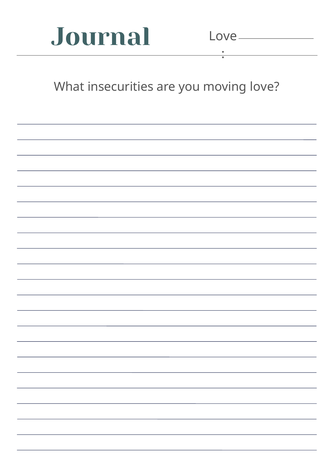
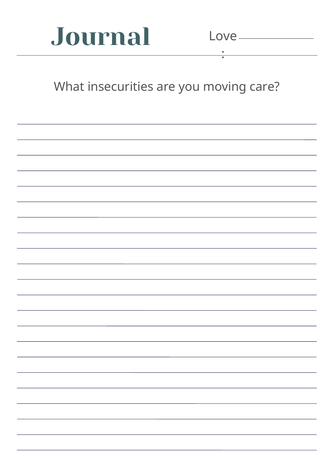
moving love: love -> care
